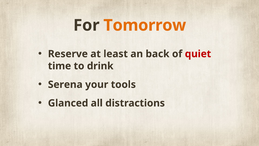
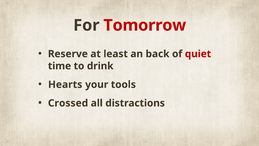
Tomorrow colour: orange -> red
Serena: Serena -> Hearts
Glanced: Glanced -> Crossed
